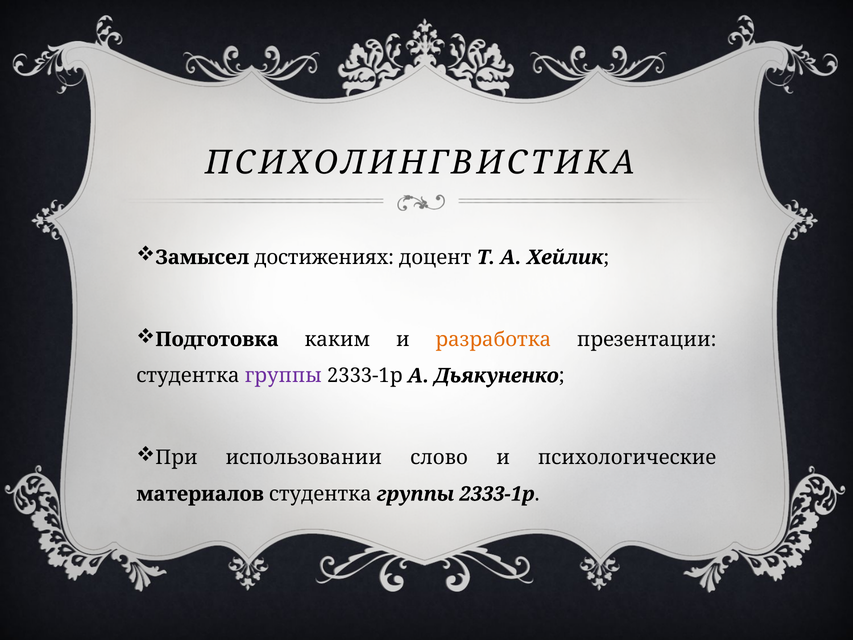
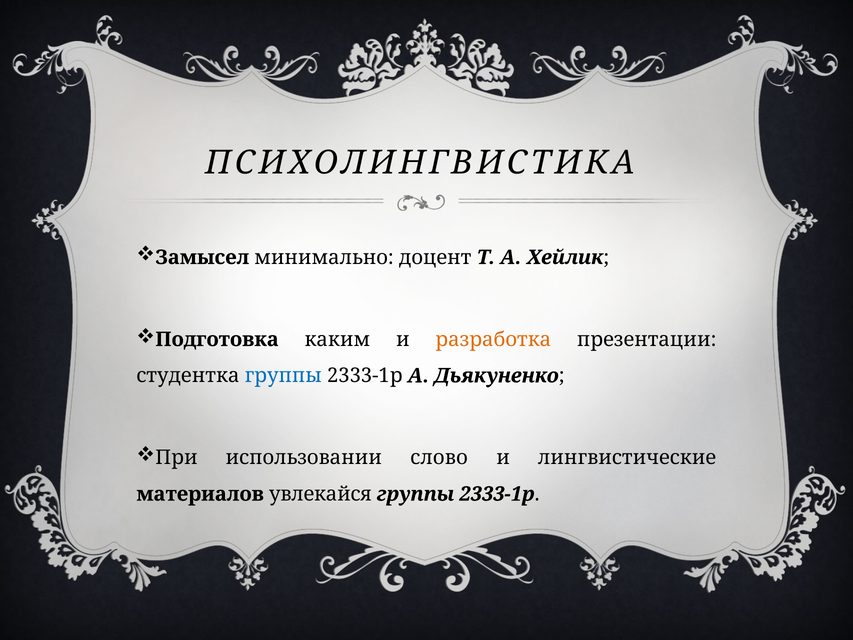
достижениях: достижениях -> минимально
группы at (283, 376) colour: purple -> blue
психологические: психологические -> лингвистические
материалов студентка: студентка -> увлекайся
